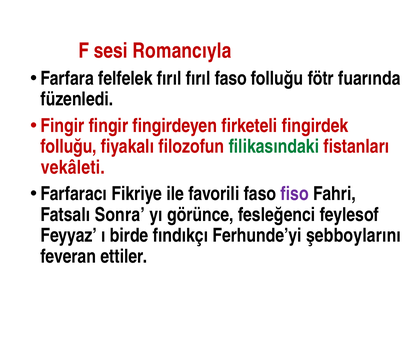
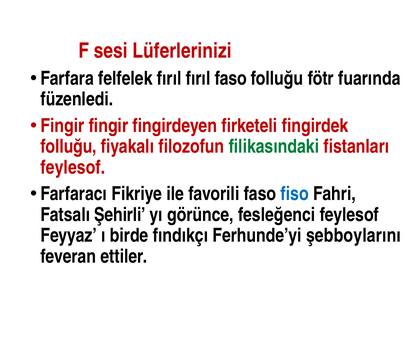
Romancıyla: Romancıyla -> Lüferlerinizi
vekâleti at (73, 167): vekâleti -> feylesof
fiso colour: purple -> blue
Sonra: Sonra -> Şehirli
